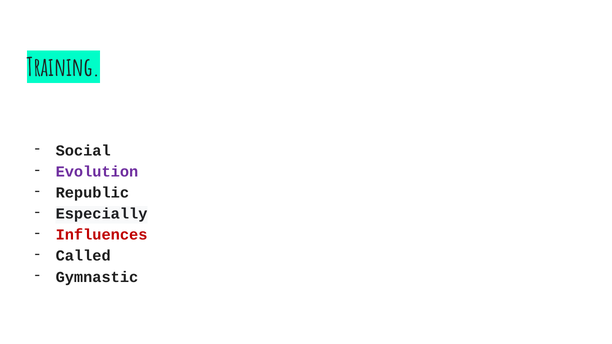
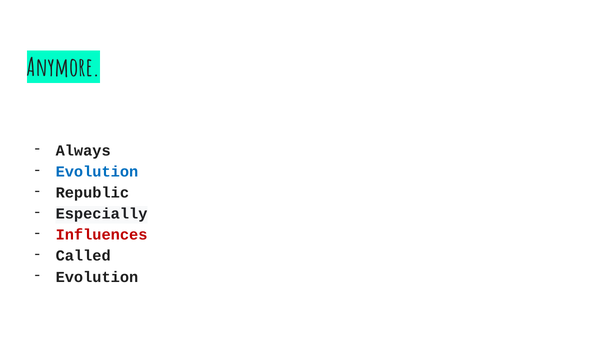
Training: Training -> Anymore
Social: Social -> Always
Evolution at (97, 172) colour: purple -> blue
Gymnastic at (97, 277): Gymnastic -> Evolution
